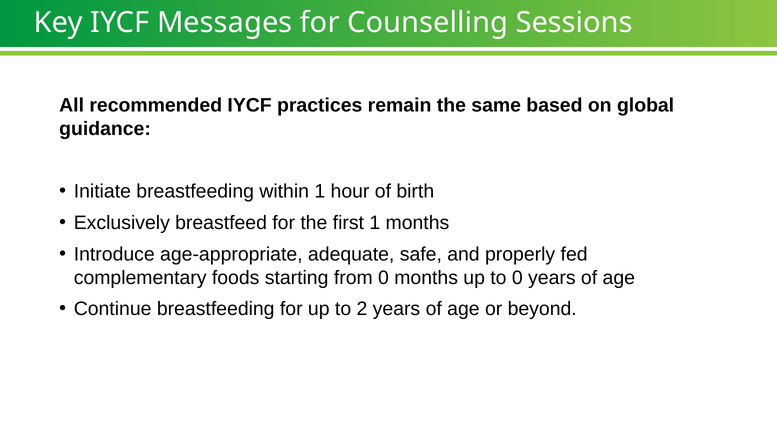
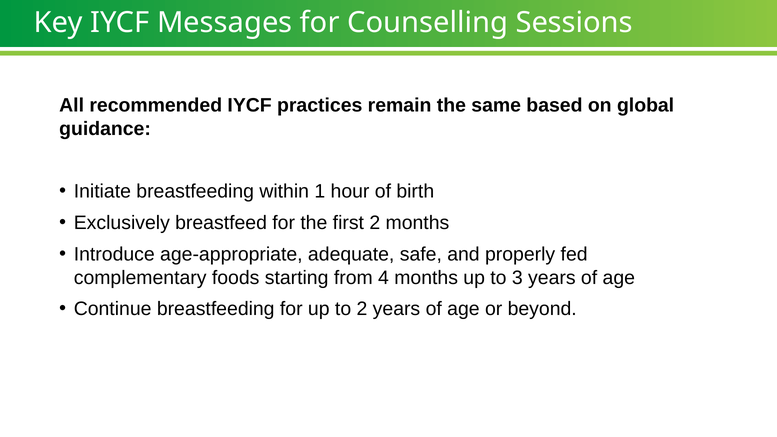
first 1: 1 -> 2
from 0: 0 -> 4
to 0: 0 -> 3
